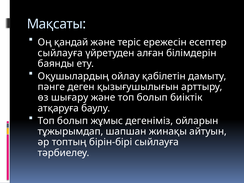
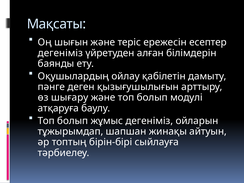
қандай: қандай -> шығын
сыйлауға at (60, 53): сыйлауға -> дегеніміз
биіктік: биіктік -> модулі
